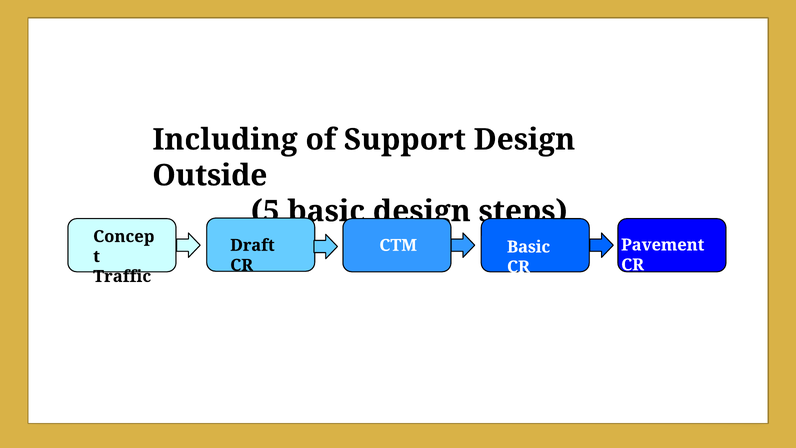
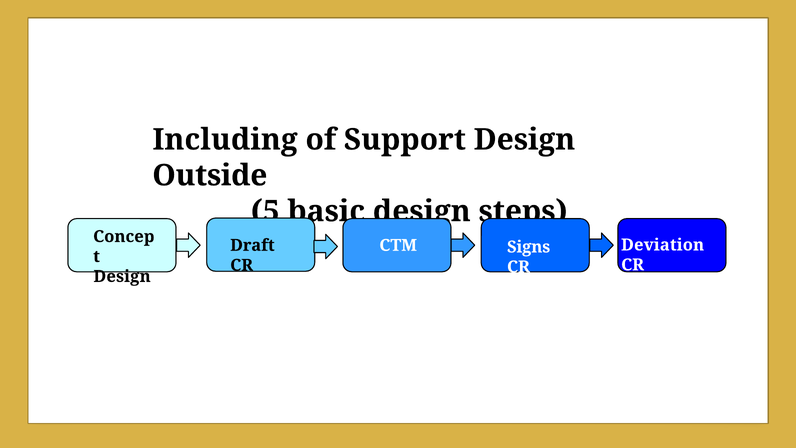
Pavement: Pavement -> Deviation
CTM Basic: Basic -> Signs
Traffic at (122, 276): Traffic -> Design
